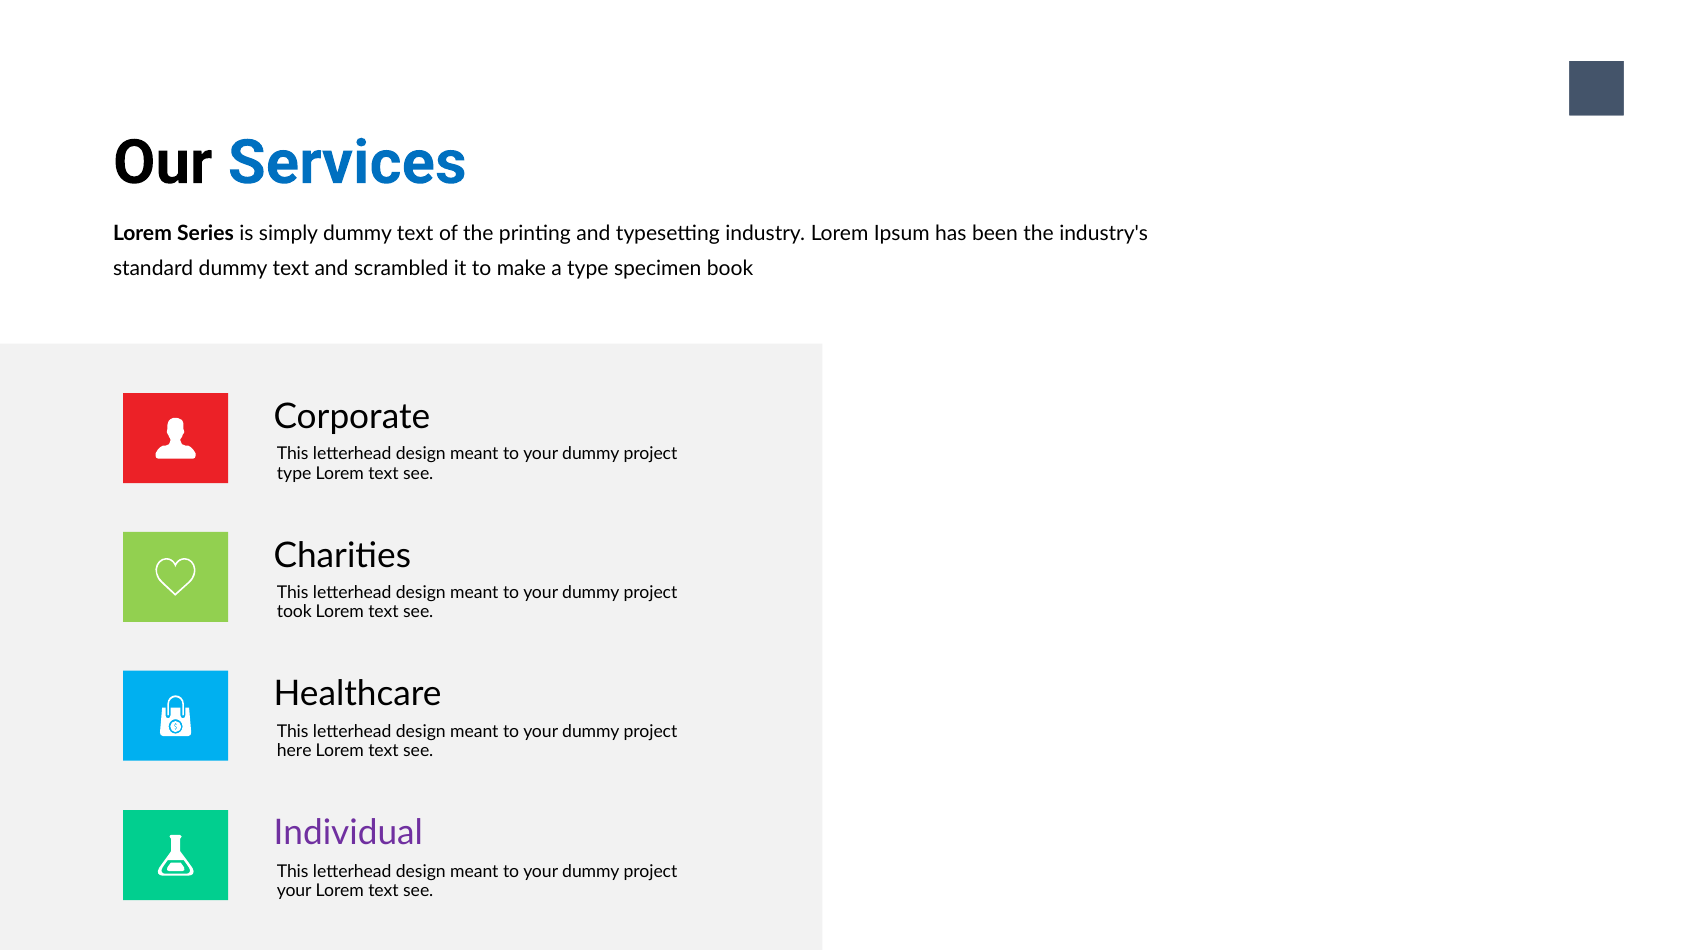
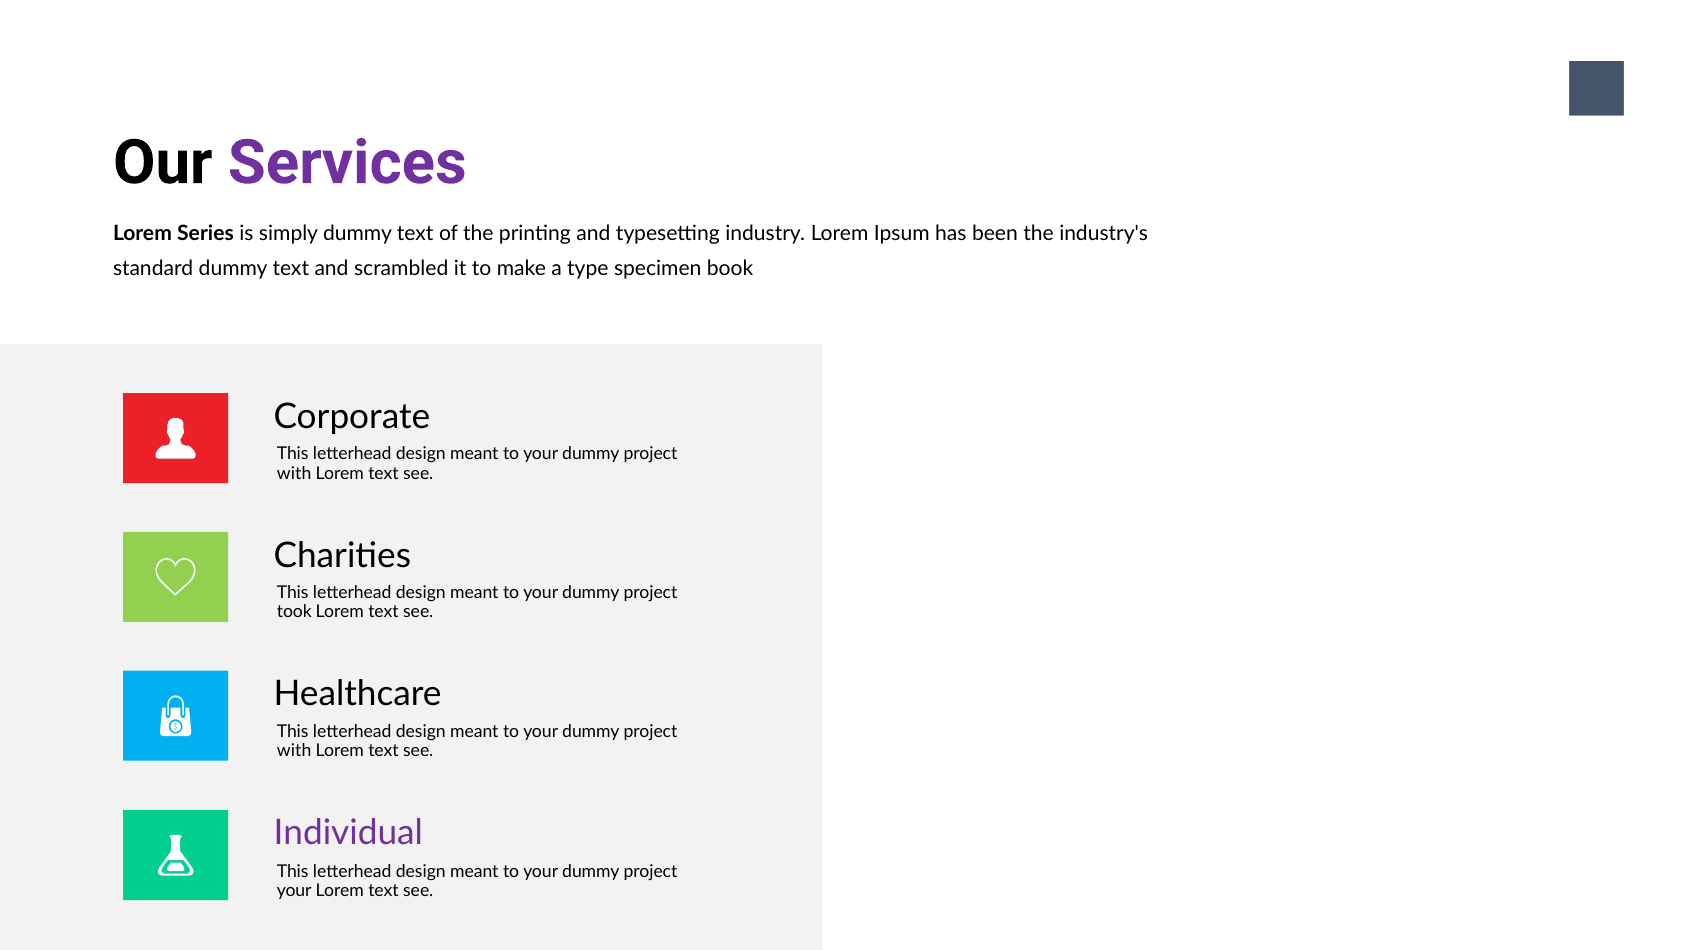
Services colour: blue -> purple
type at (294, 473): type -> with
here at (294, 751): here -> with
